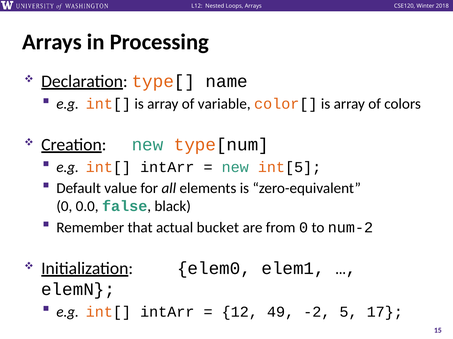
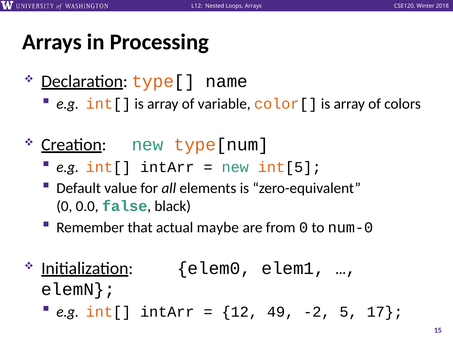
bucket: bucket -> maybe
num-2: num-2 -> num-0
